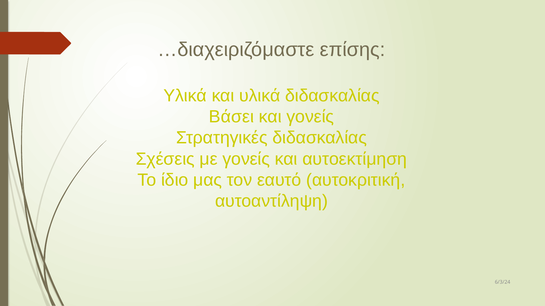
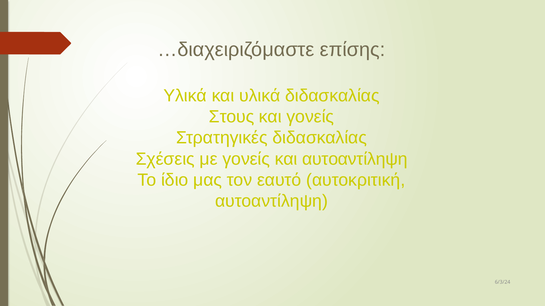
Βάσει: Βάσει -> Στους
και αυτοεκτίμηση: αυτοεκτίμηση -> αυτοαντίληψη
